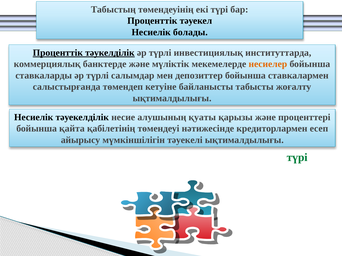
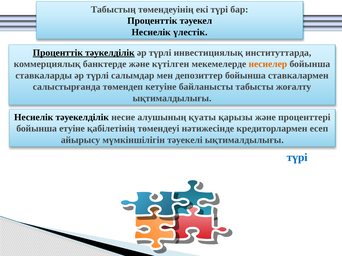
болады: болады -> үлестік
мүліктік: мүліктік -> күтілген
қайта: қайта -> етуіне
түрі at (297, 158) colour: green -> blue
